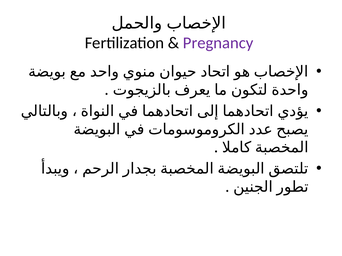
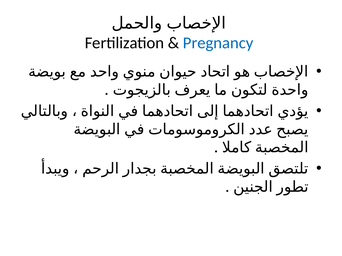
Pregnancy colour: purple -> blue
